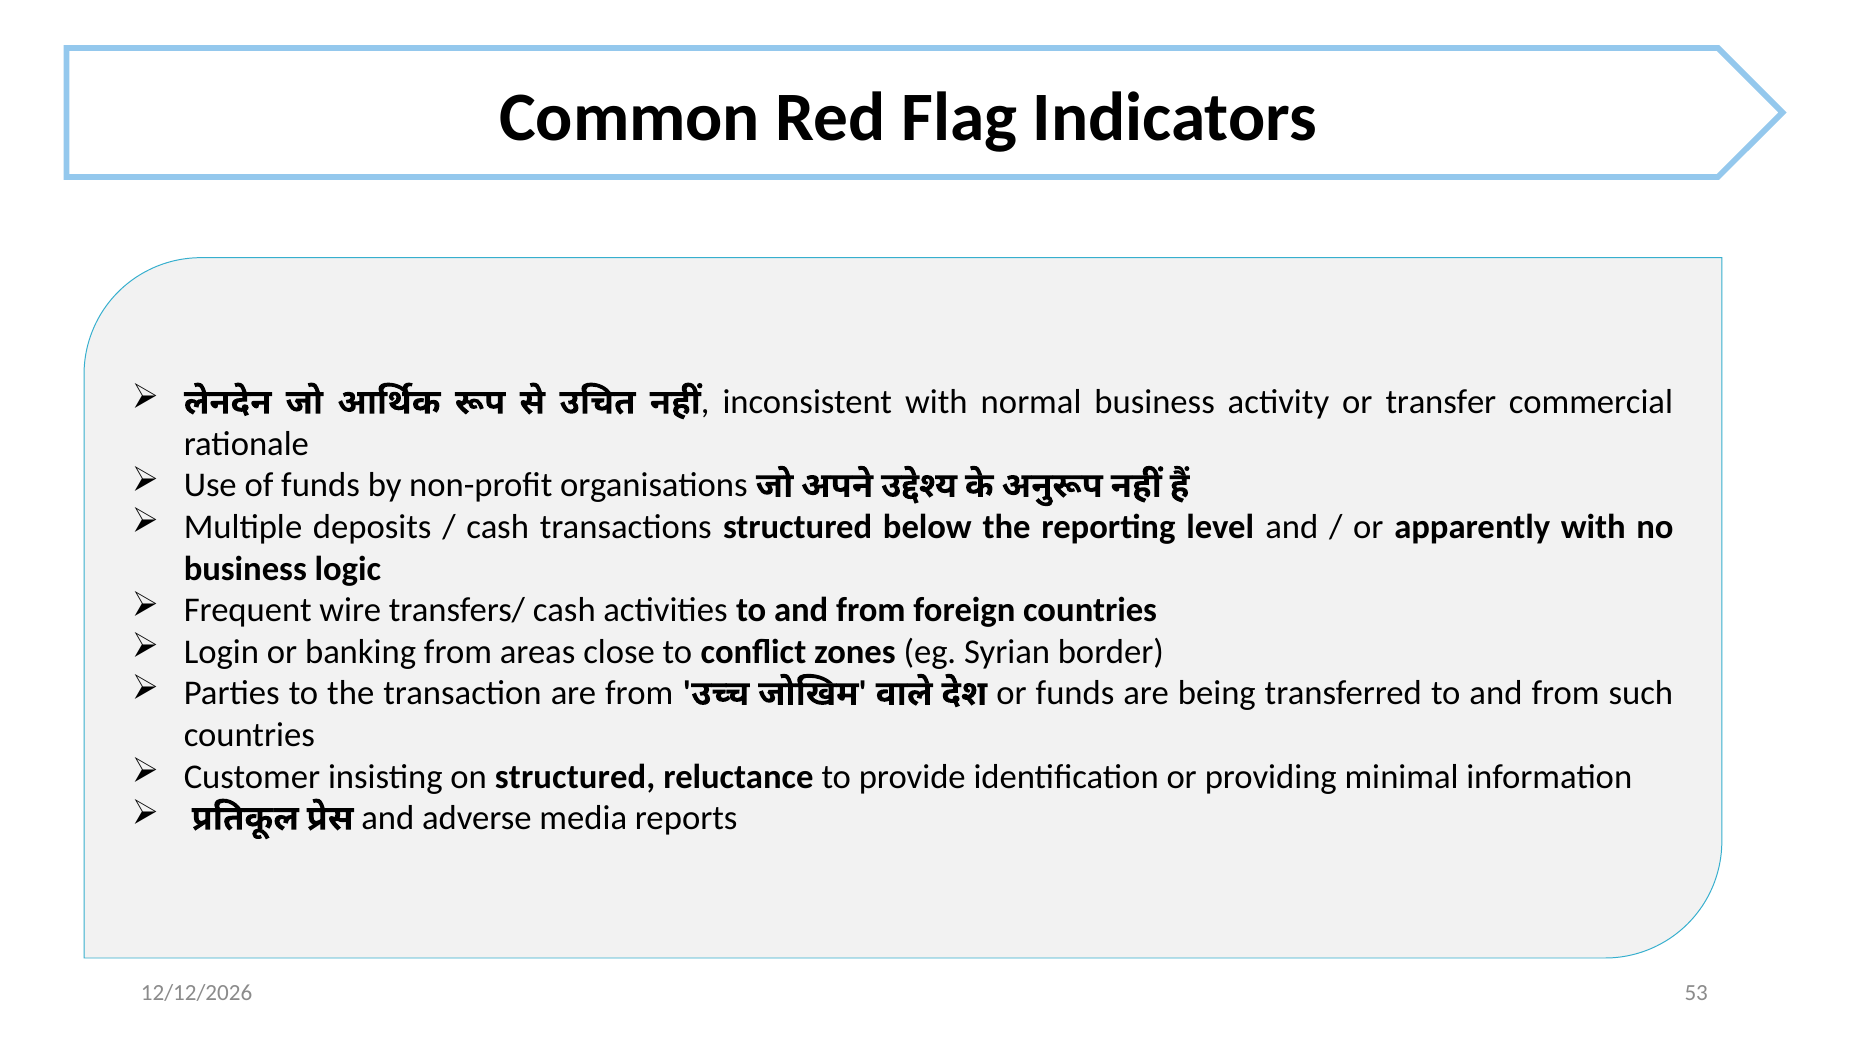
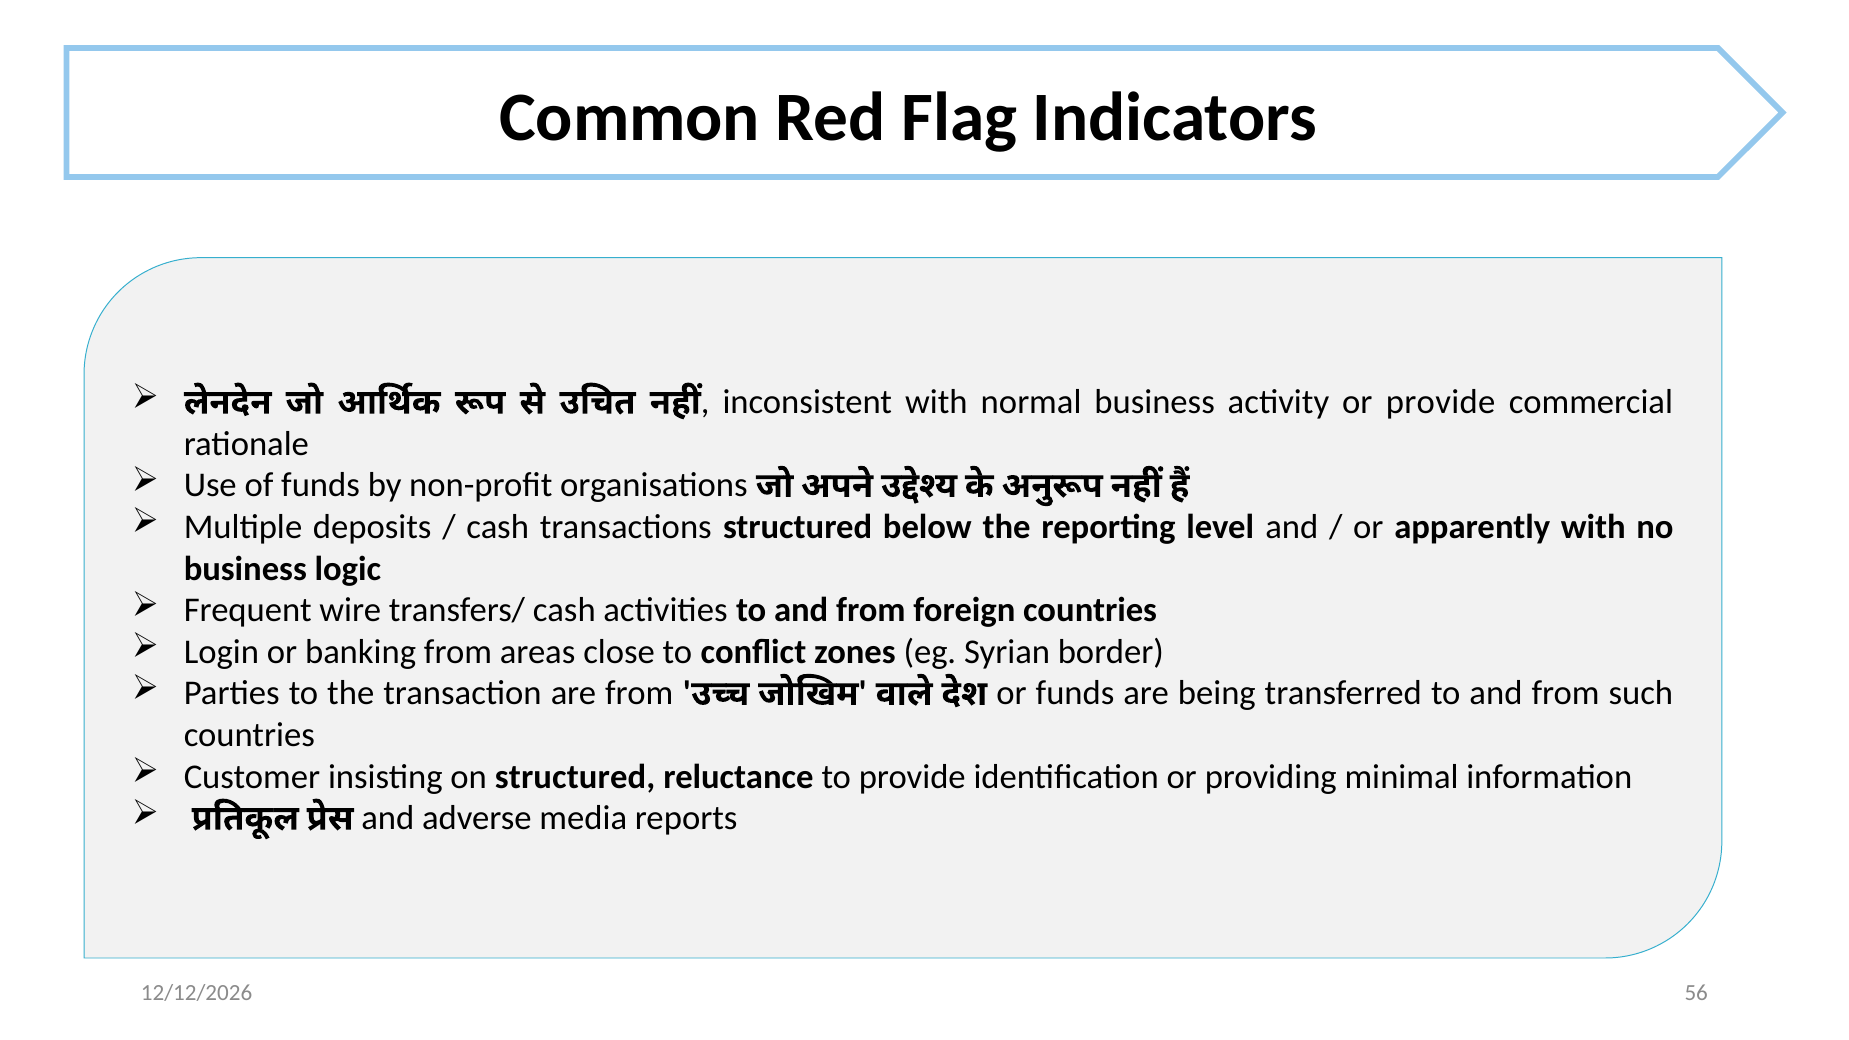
or transfer: transfer -> provide
53: 53 -> 56
